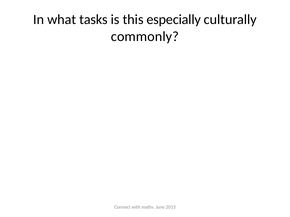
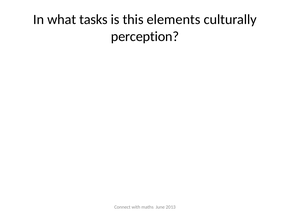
especially: especially -> elements
commonly: commonly -> perception
